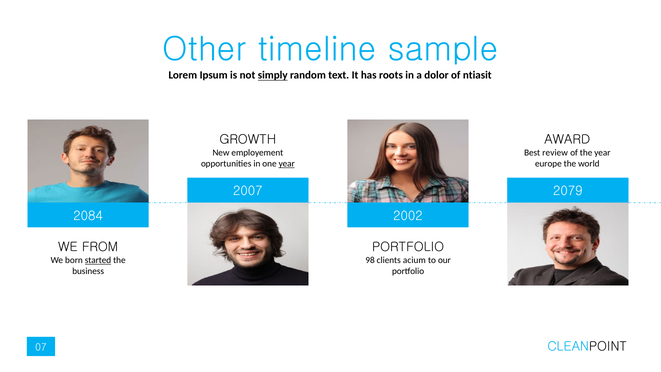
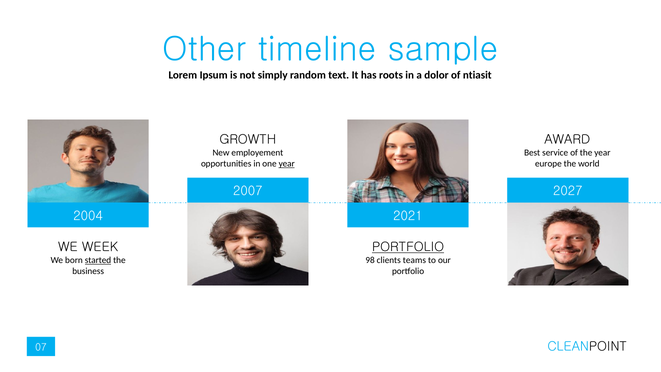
simply underline: present -> none
review: review -> service
2079: 2079 -> 2027
2084: 2084 -> 2004
2002: 2002 -> 2021
FROM: FROM -> WEEK
PORTFOLIO at (408, 247) underline: none -> present
acium: acium -> teams
